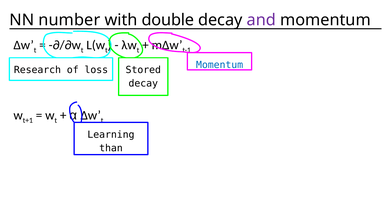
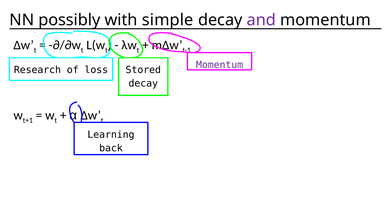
number: number -> possibly
double: double -> simple
Momentum at (220, 65) colour: blue -> purple
than: than -> back
